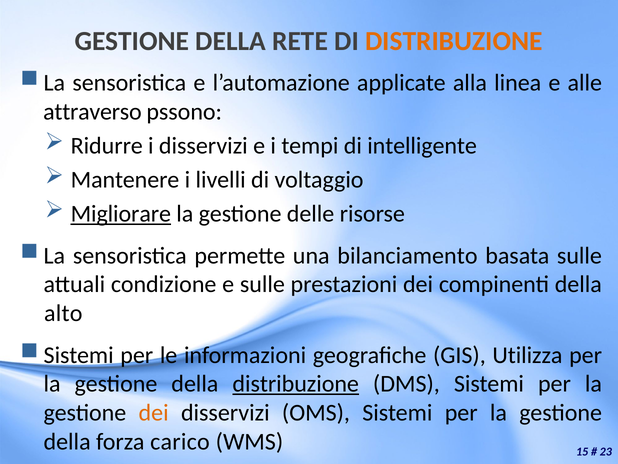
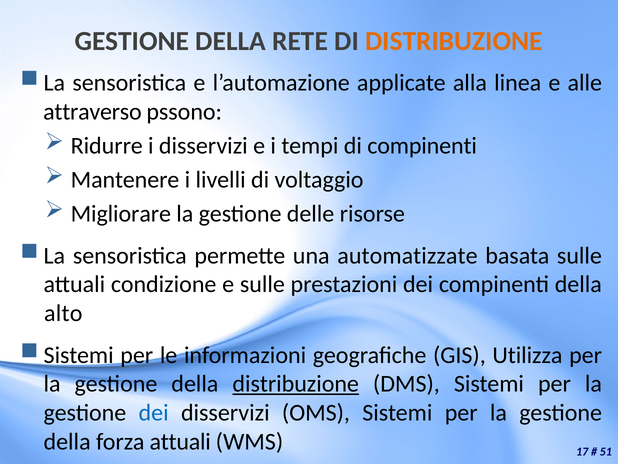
di intelligente: intelligente -> compinenti
Migliorare underline: present -> none
bilanciamento: bilanciamento -> automatizzate
dei at (154, 412) colour: orange -> blue
forza carico: carico -> attuali
15: 15 -> 17
23: 23 -> 51
